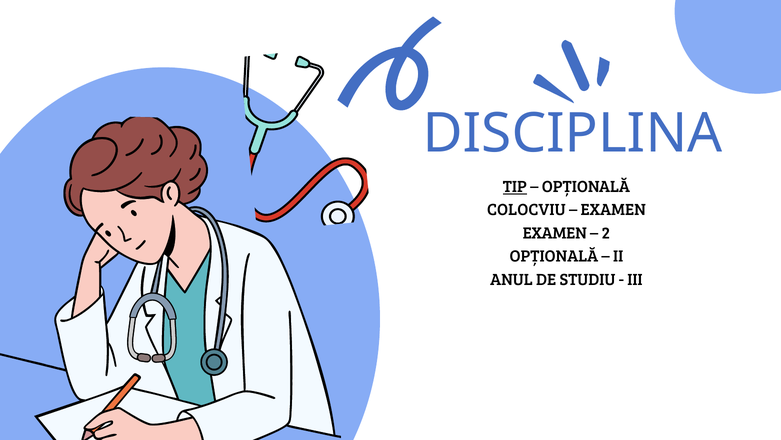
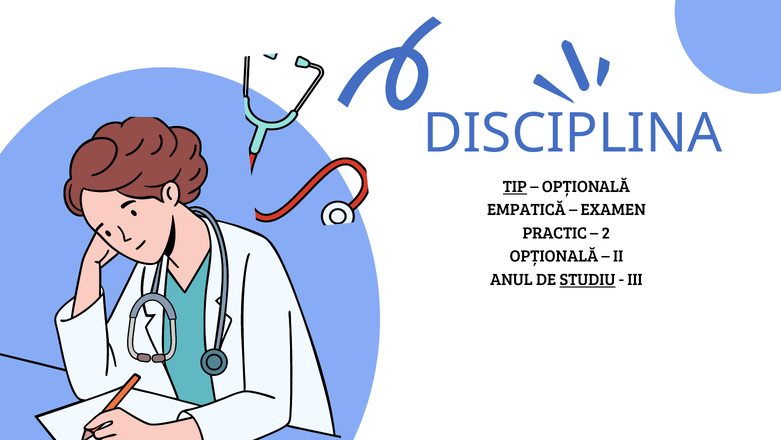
COLOCVIU: COLOCVIU -> EMPATICĂ
EXAMEN at (555, 233): EXAMEN -> PRACTIC
STUDIU underline: none -> present
